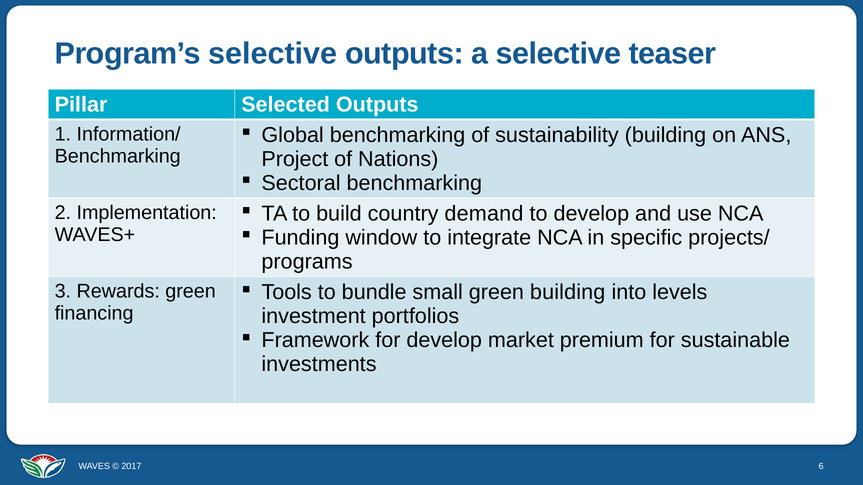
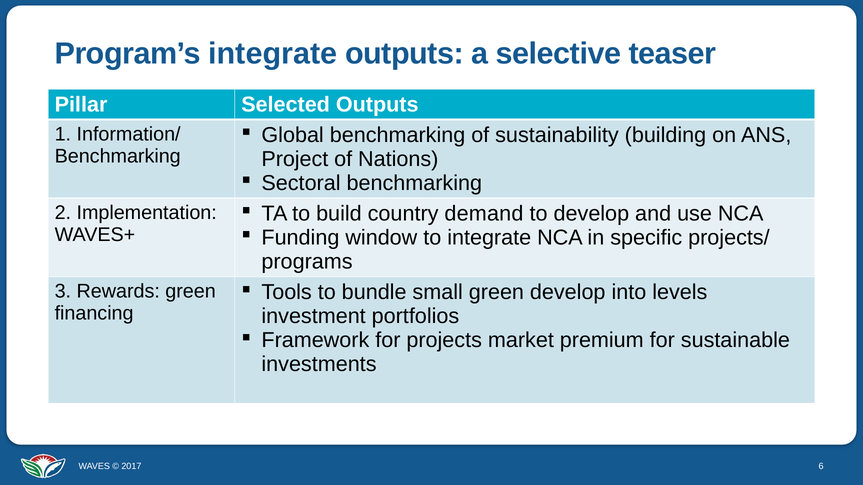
Program’s selective: selective -> integrate
green building: building -> develop
for develop: develop -> projects
